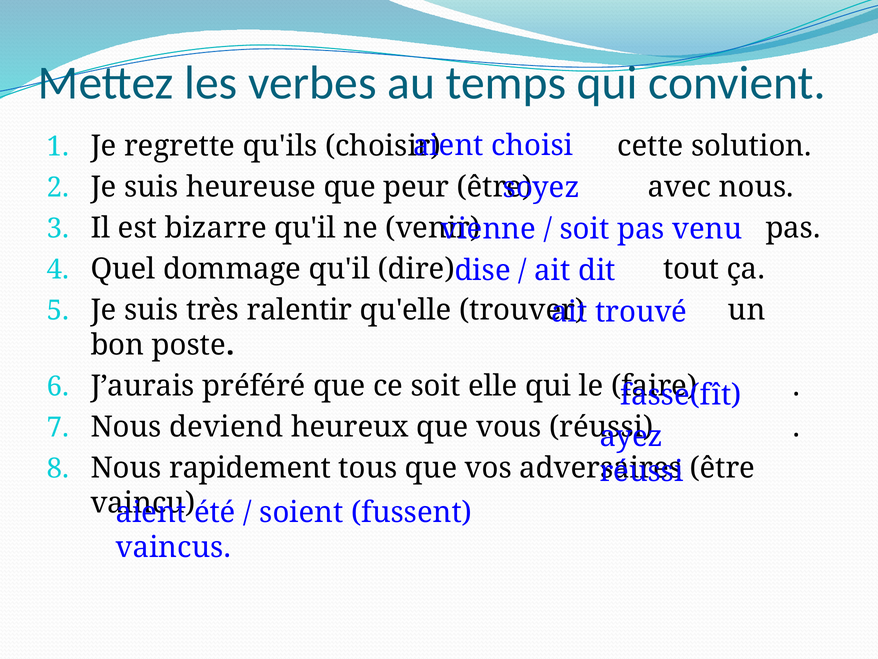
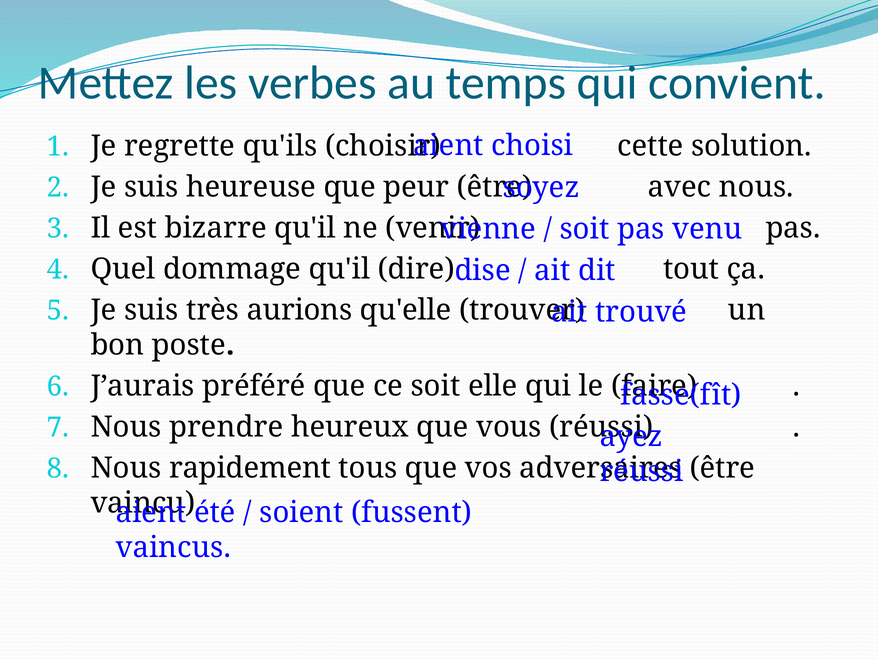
ralentir: ralentir -> aurions
deviend: deviend -> prendre
